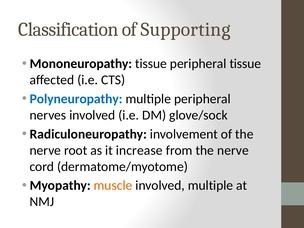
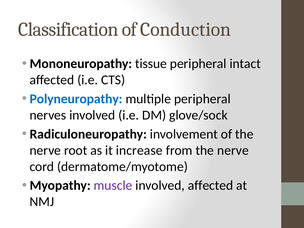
Supporting: Supporting -> Conduction
peripheral tissue: tissue -> intact
muscle colour: orange -> purple
involved multiple: multiple -> affected
